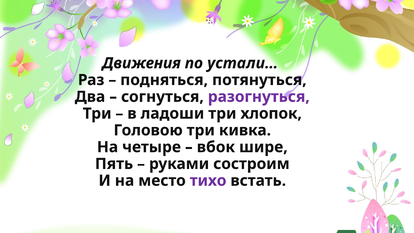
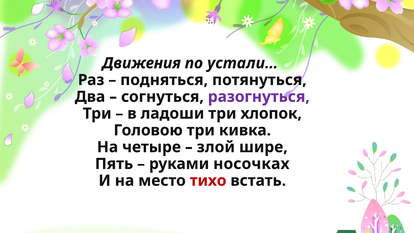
вбок: вбок -> злой
состроим: состроим -> носочках
тихо colour: purple -> red
